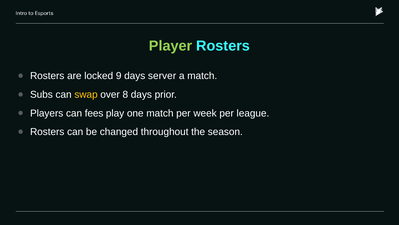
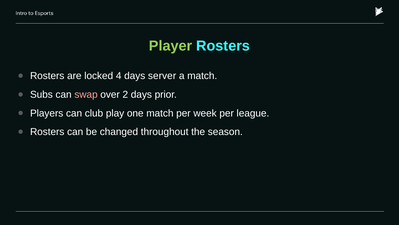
9: 9 -> 4
swap colour: yellow -> pink
8: 8 -> 2
fees: fees -> club
